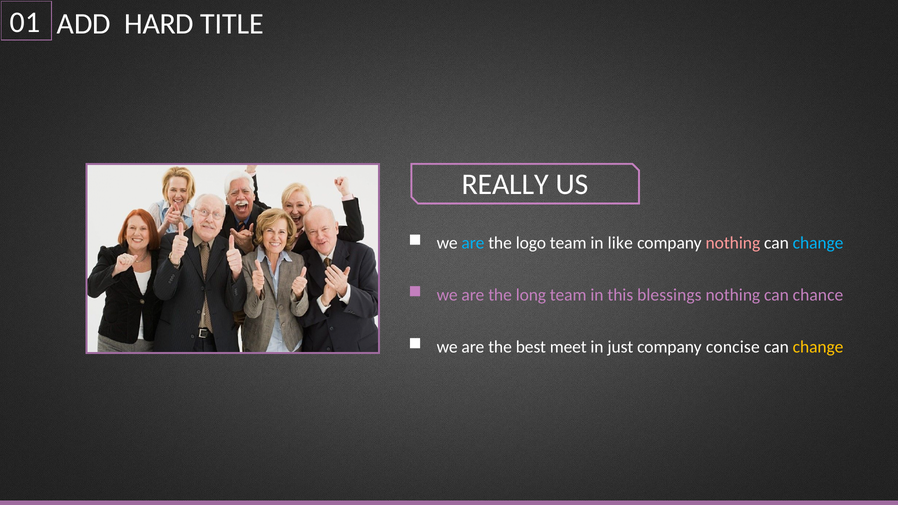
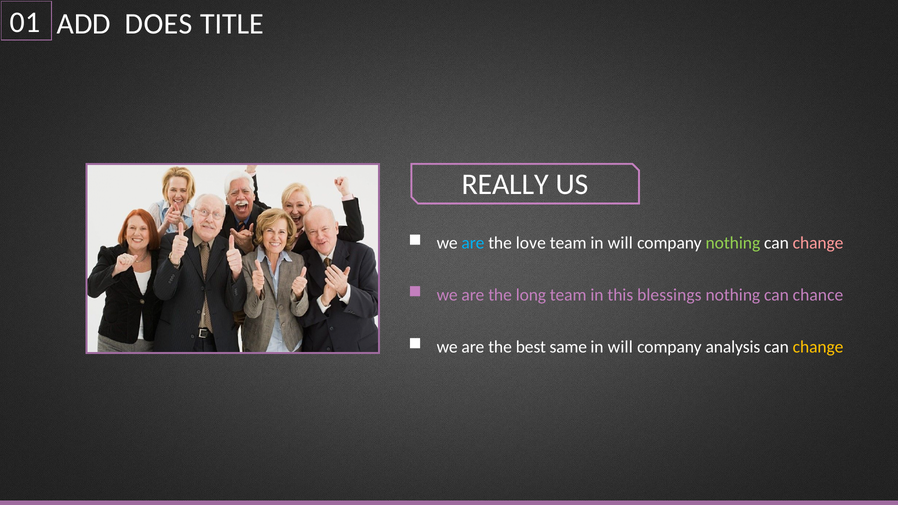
HARD: HARD -> DOES
logo: logo -> love
team in like: like -> will
nothing at (733, 243) colour: pink -> light green
change at (818, 243) colour: light blue -> pink
meet: meet -> same
just at (620, 347): just -> will
concise: concise -> analysis
